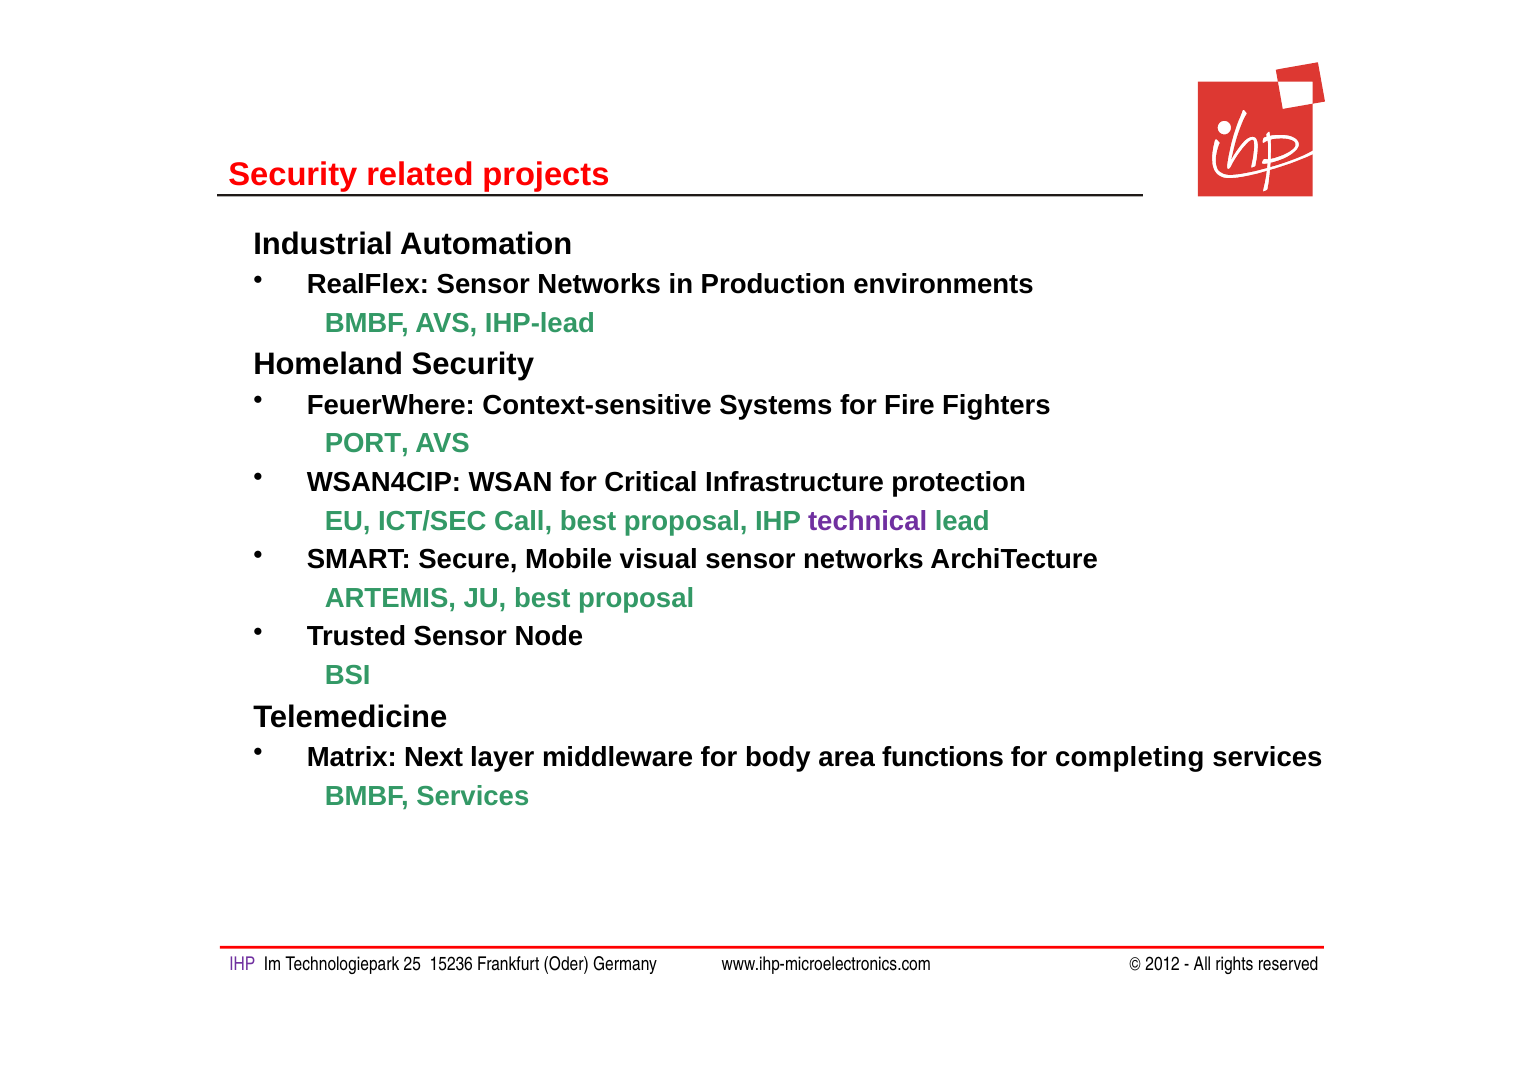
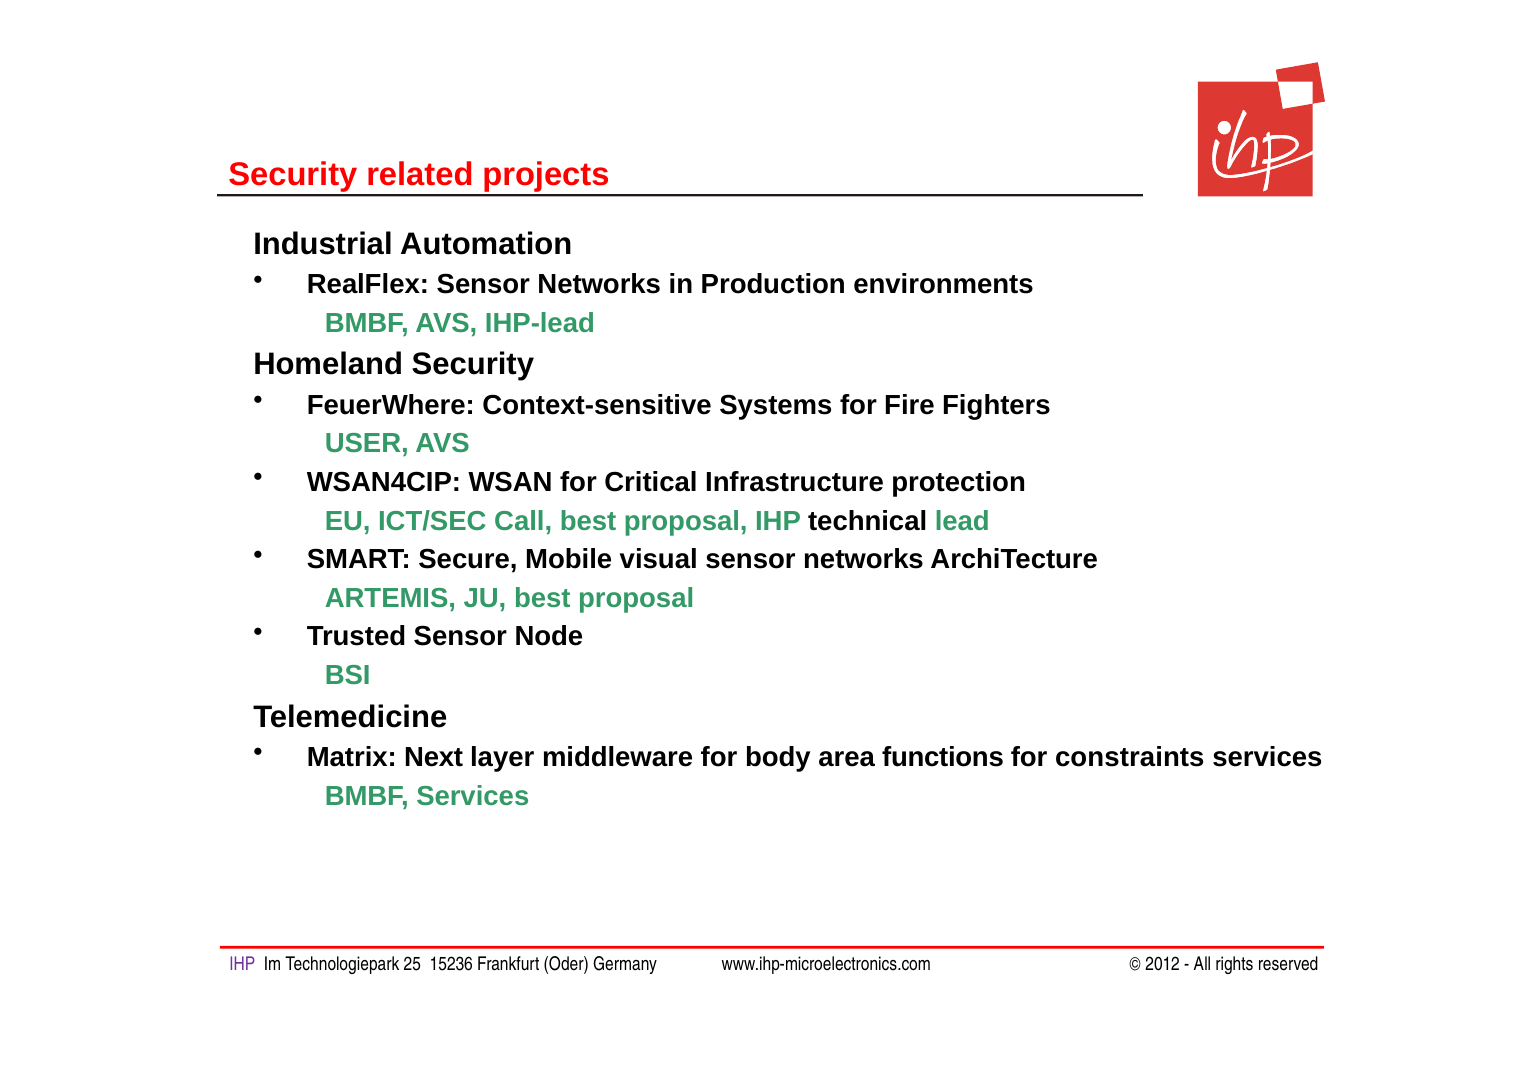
PORT: PORT -> USER
technical colour: purple -> black
completing: completing -> constraints
